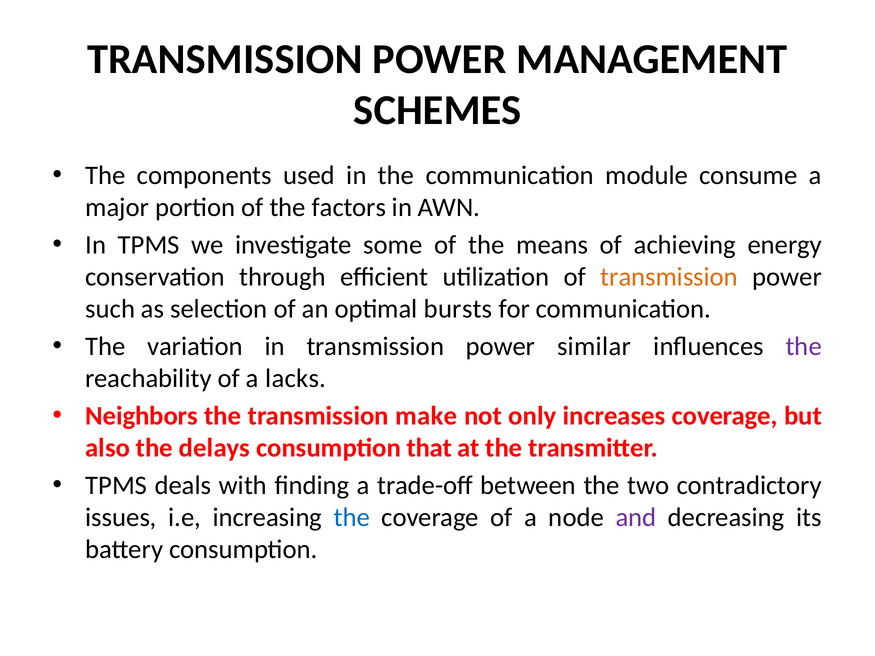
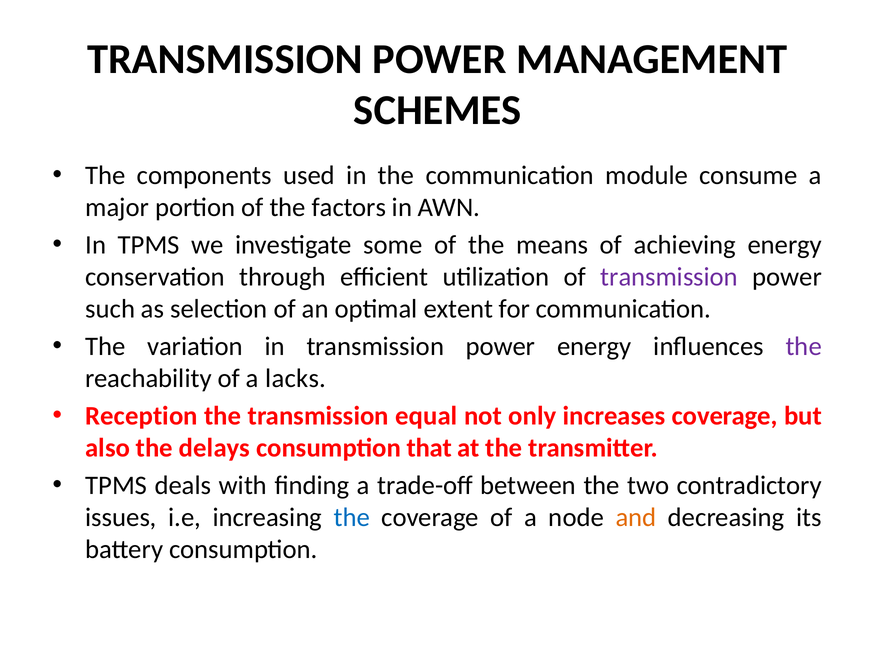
transmission at (669, 277) colour: orange -> purple
bursts: bursts -> extent
power similar: similar -> energy
Neighbors: Neighbors -> Reception
make: make -> equal
and colour: purple -> orange
